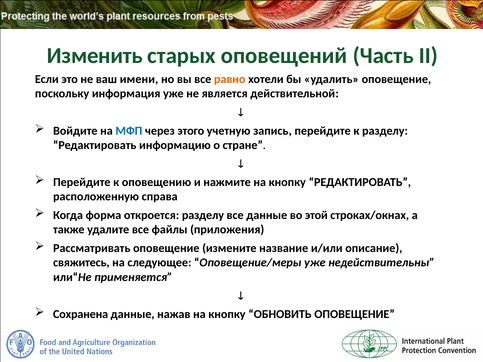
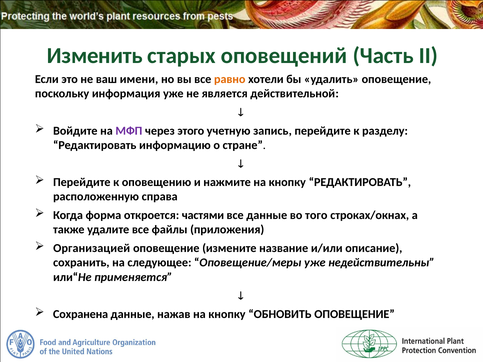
МФП colour: blue -> purple
откроется разделу: разделу -> частями
этой: этой -> того
Рассматривать: Рассматривать -> Организацией
свяжитесь: свяжитесь -> сохранить
